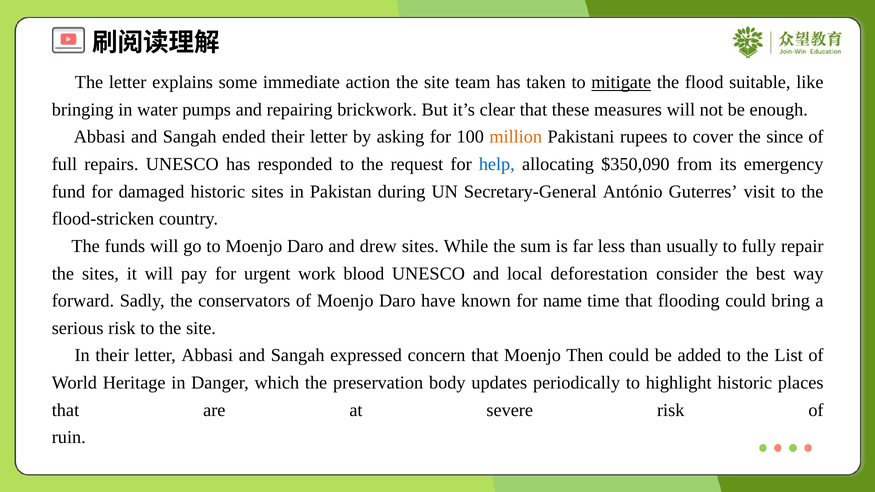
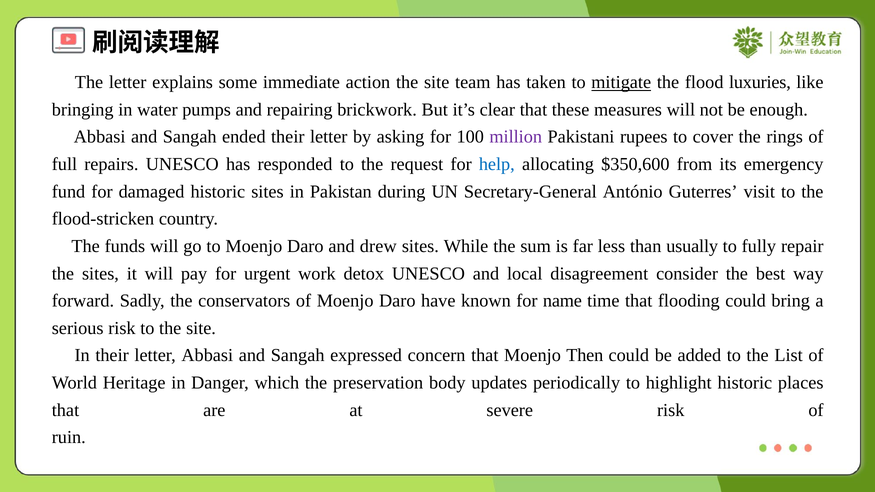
suitable: suitable -> luxuries
million colour: orange -> purple
since: since -> rings
$350,090: $350,090 -> $350,600
blood: blood -> detox
deforestation: deforestation -> disagreement
